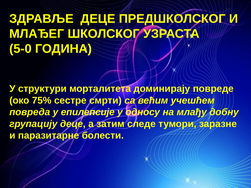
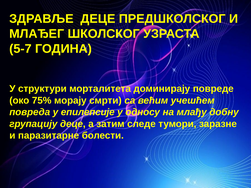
5-0: 5-0 -> 5-7
сестре: сестре -> морају
